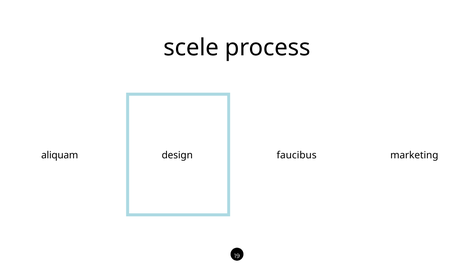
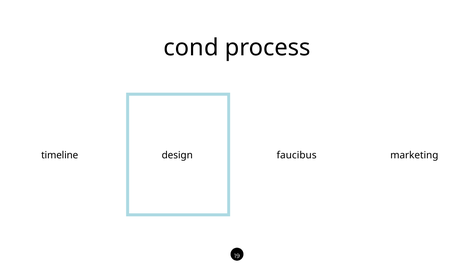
scele: scele -> cond
aliquam: aliquam -> timeline
